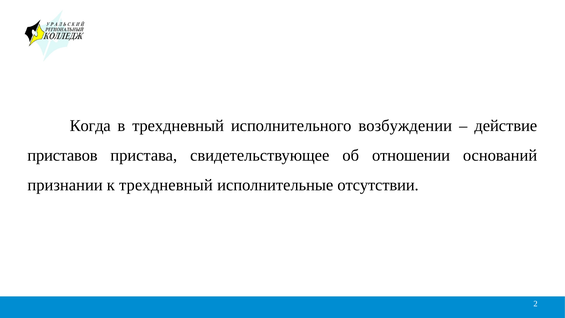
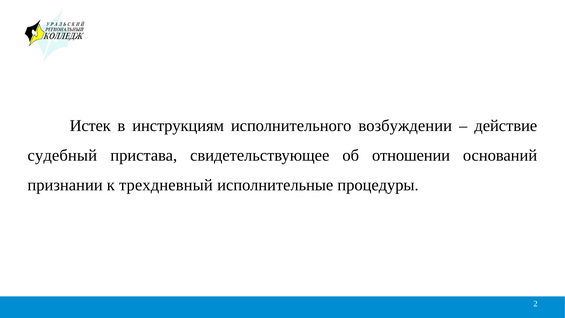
Когда: Когда -> Истек
в трехдневный: трехдневный -> инструкциям
приставов: приставов -> судебный
отсутствии: отсутствии -> процедуры
